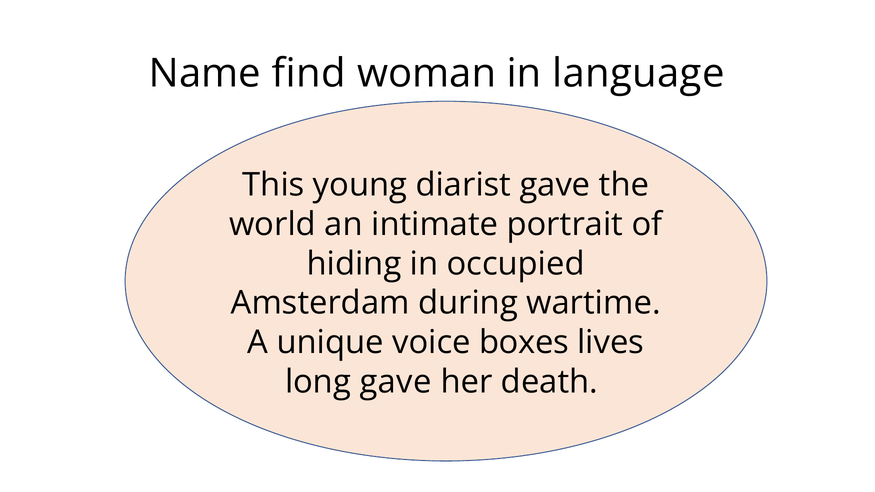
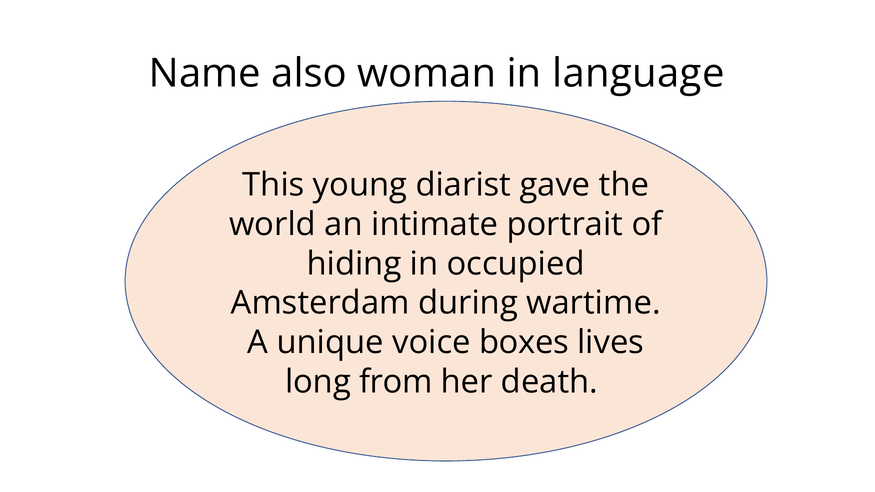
find: find -> also
long gave: gave -> from
